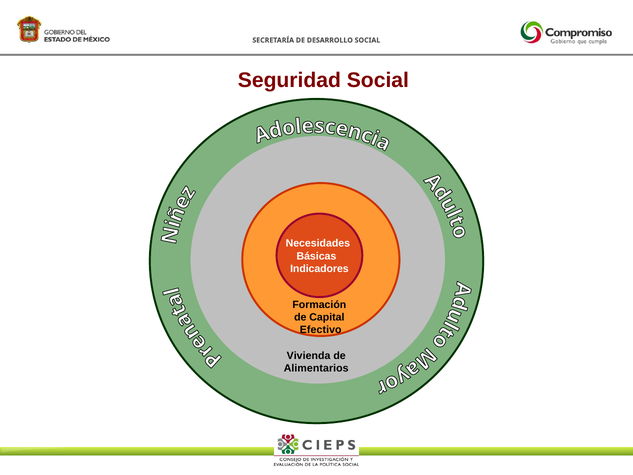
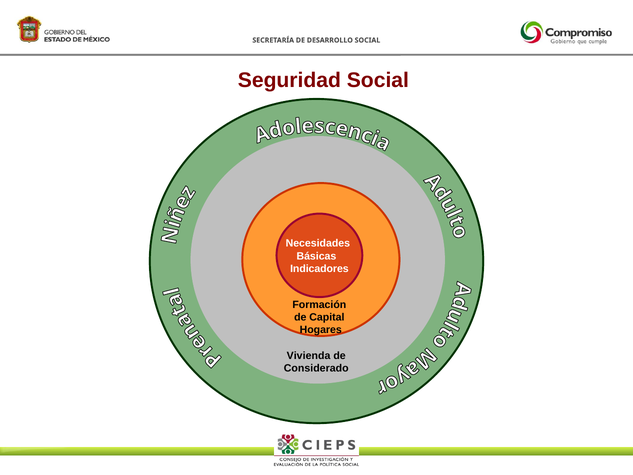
Efectivo: Efectivo -> Hogares
Alimentarios: Alimentarios -> Considerado
